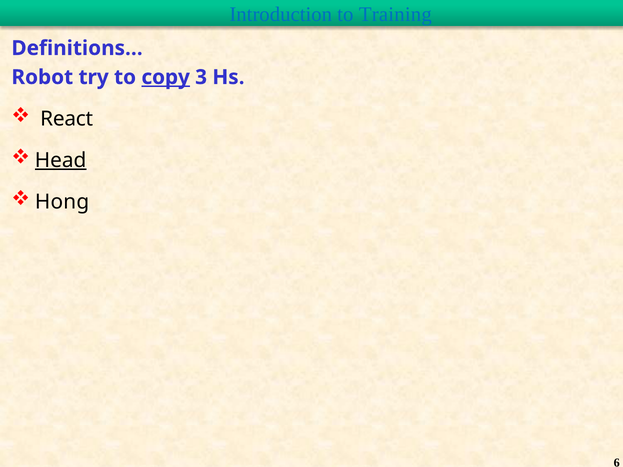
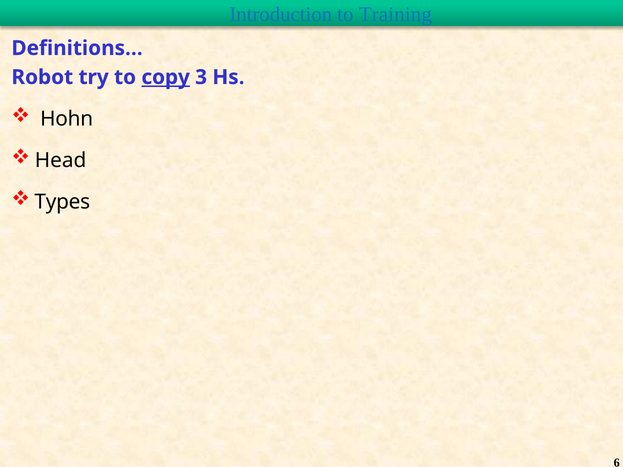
React: React -> Hohn
Head underline: present -> none
Hong: Hong -> Types
